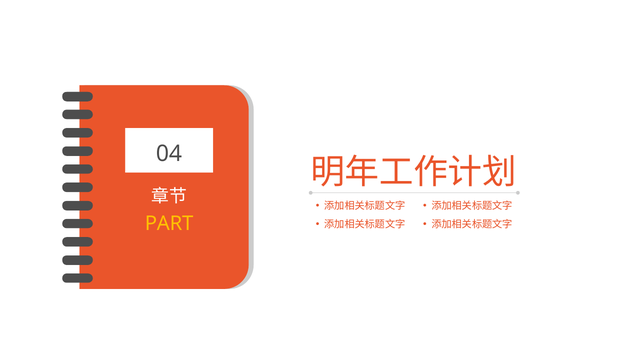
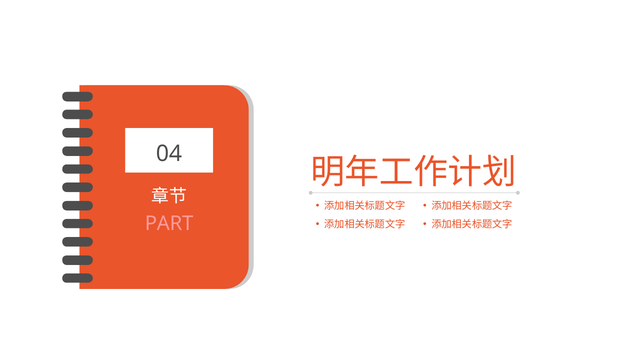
PART colour: yellow -> pink
